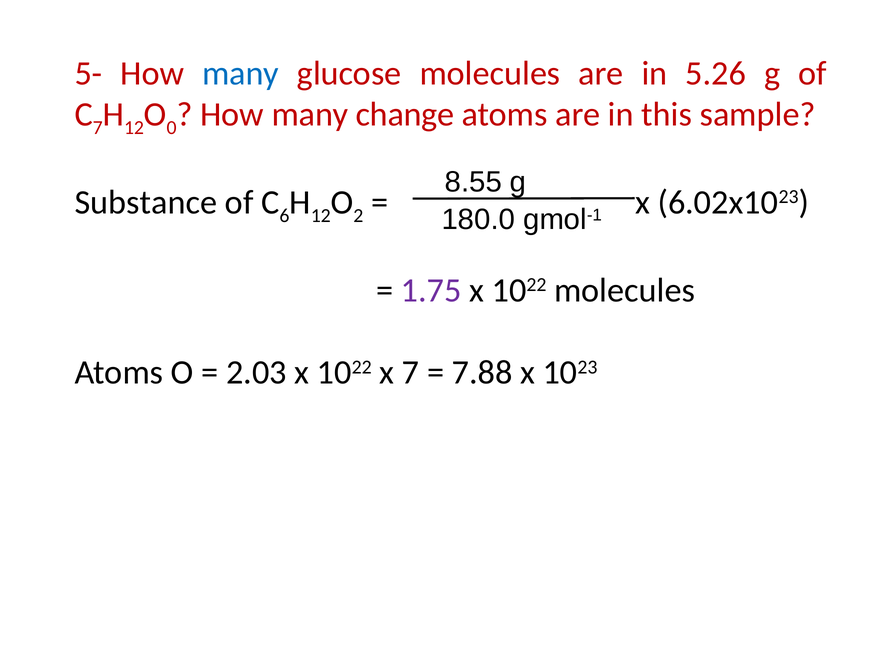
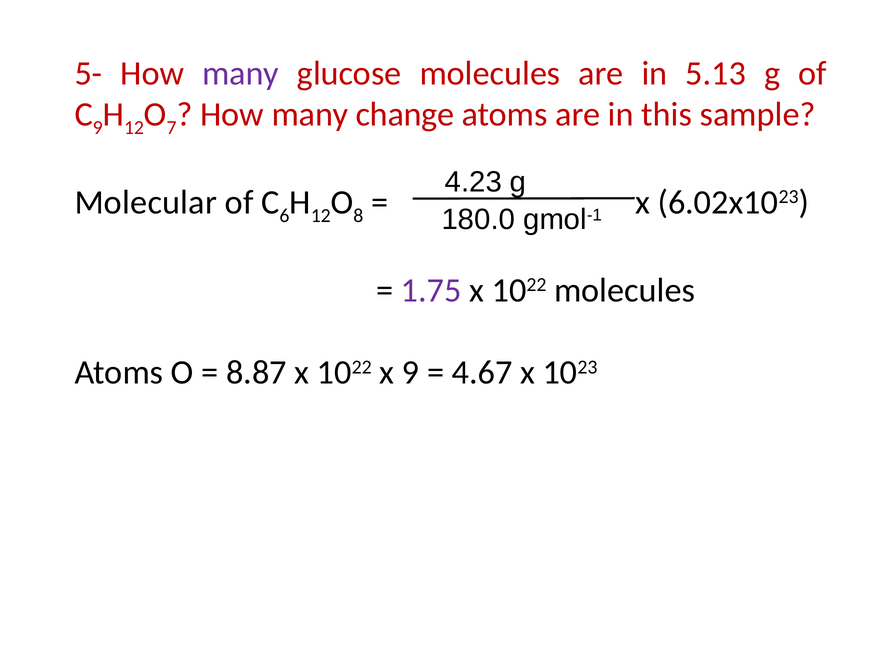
many at (241, 73) colour: blue -> purple
5.26: 5.26 -> 5.13
7 at (98, 128): 7 -> 9
0: 0 -> 7
8.55: 8.55 -> 4.23
Substance: Substance -> Molecular
2: 2 -> 8
2.03: 2.03 -> 8.87
x 7: 7 -> 9
7.88: 7.88 -> 4.67
